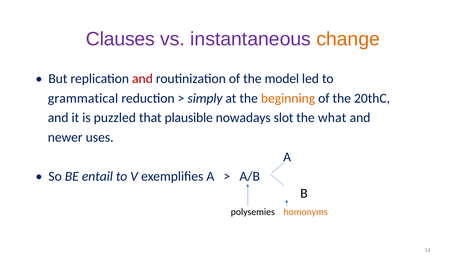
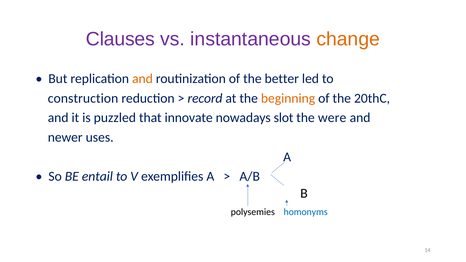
and at (142, 79) colour: red -> orange
model: model -> better
grammatical: grammatical -> construction
simply: simply -> record
plausible: plausible -> innovate
what: what -> were
homonyms colour: orange -> blue
